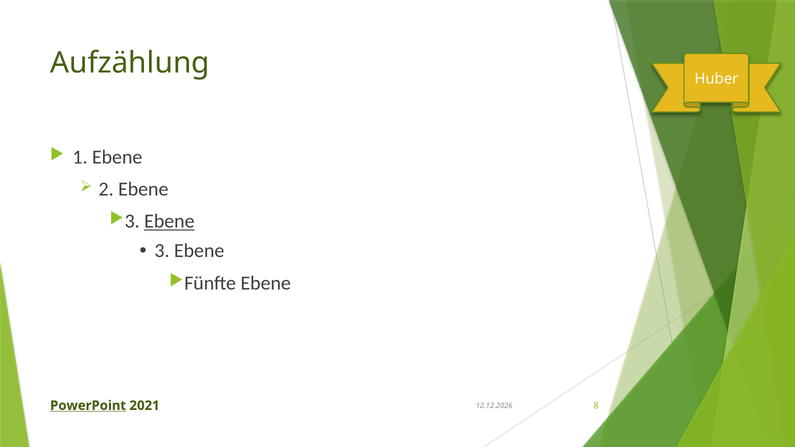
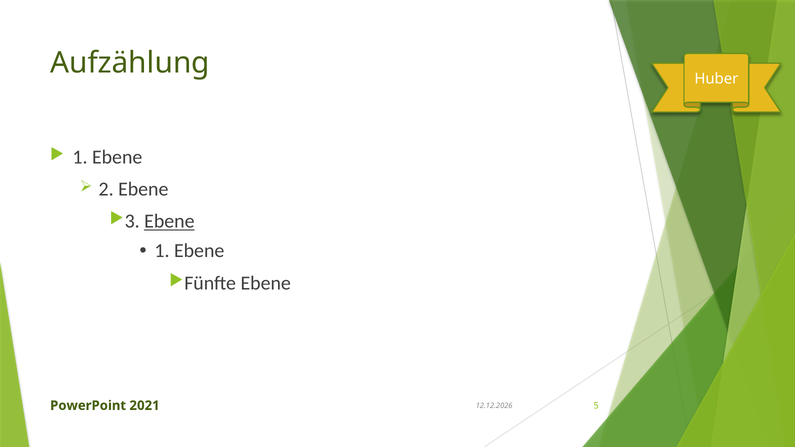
3 at (162, 251): 3 -> 1
PowerPoint underline: present -> none
8: 8 -> 5
